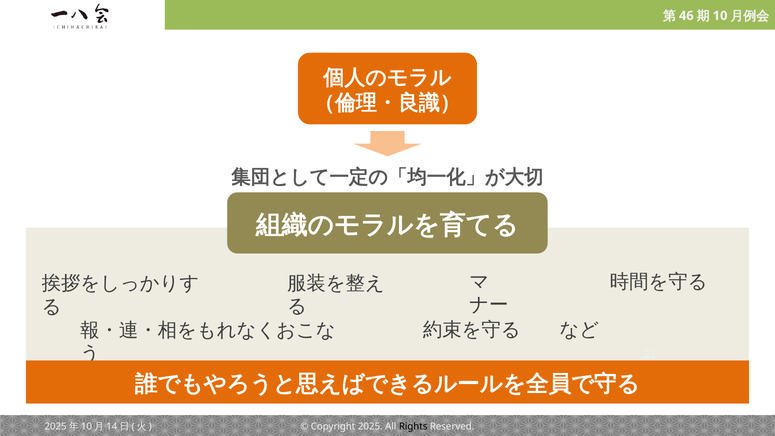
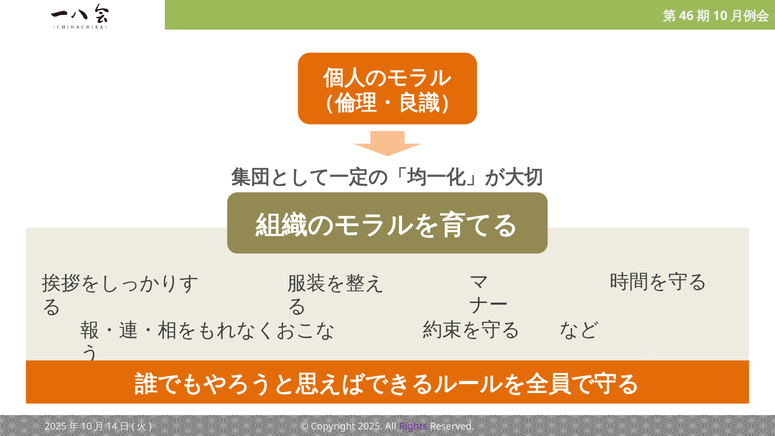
Rights colour: black -> purple
